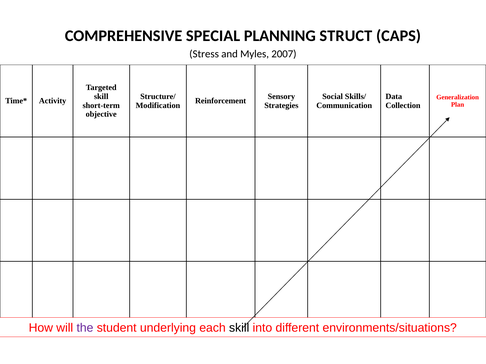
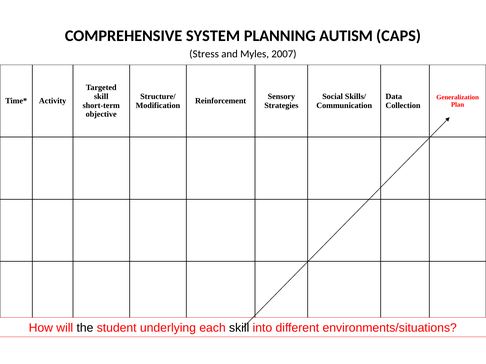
SPECIAL: SPECIAL -> SYSTEM
STRUCT: STRUCT -> AUTISM
the colour: purple -> black
